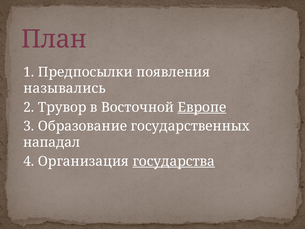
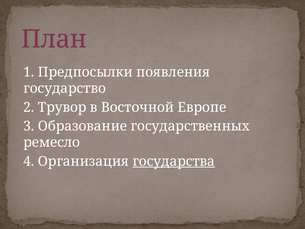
назывались: назывались -> государство
Европе underline: present -> none
нападал: нападал -> ремесло
